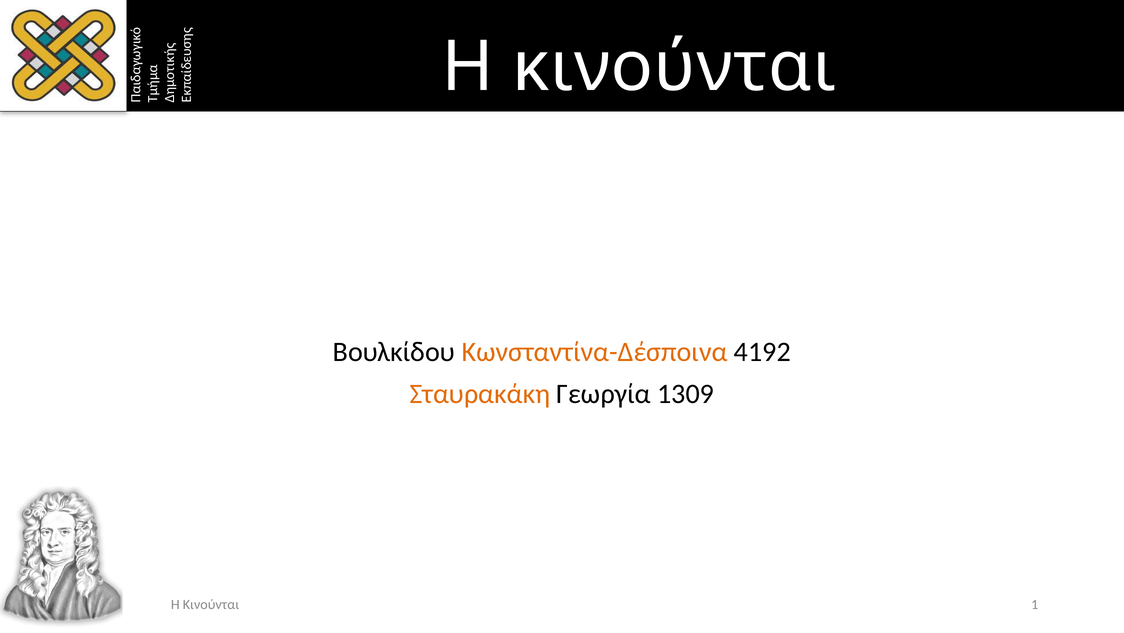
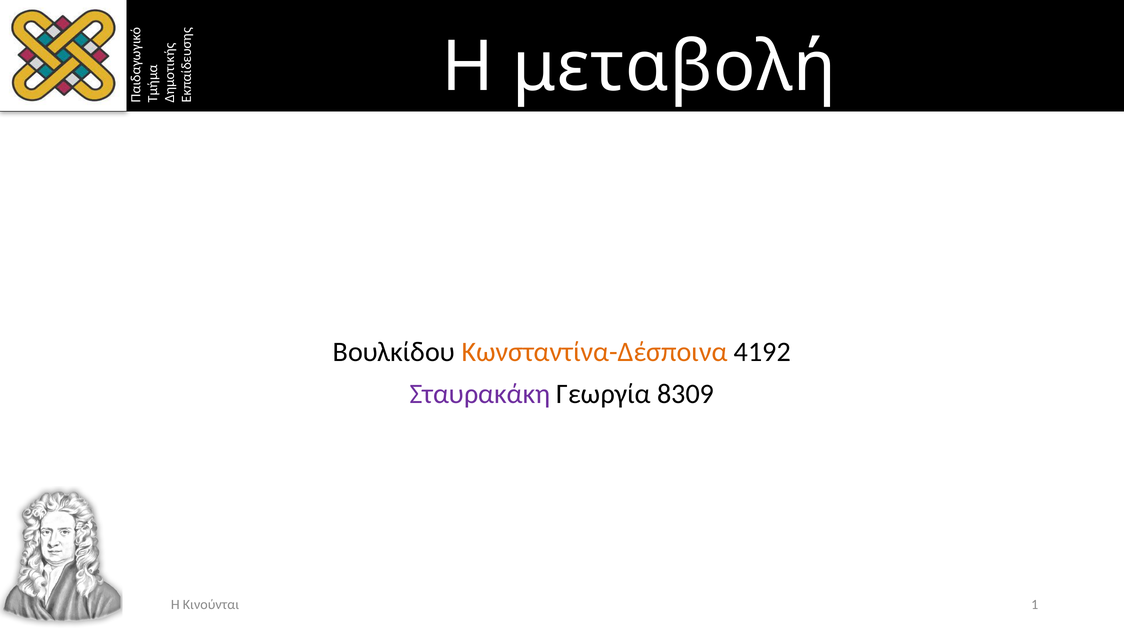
κινούνται at (674, 67): κινούνται -> μεταβολή
Σταυρακάκη colour: orange -> purple
1309: 1309 -> 8309
